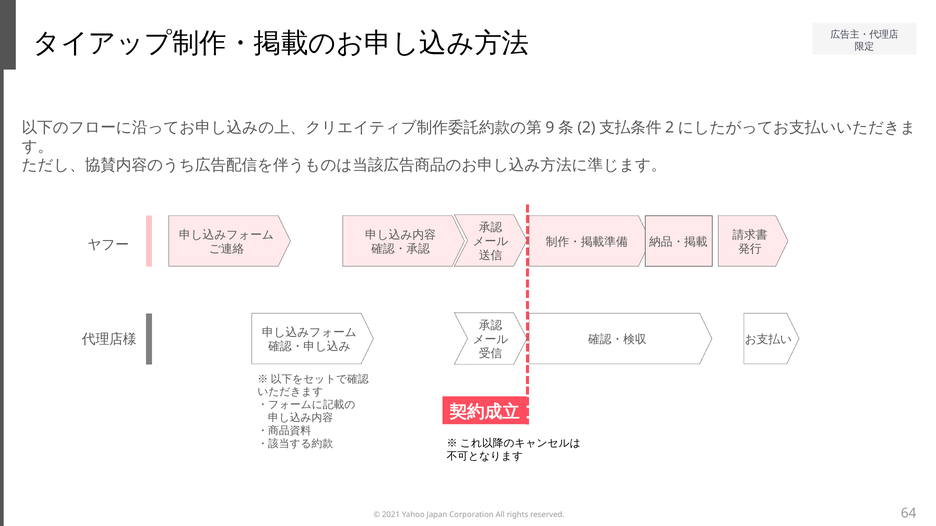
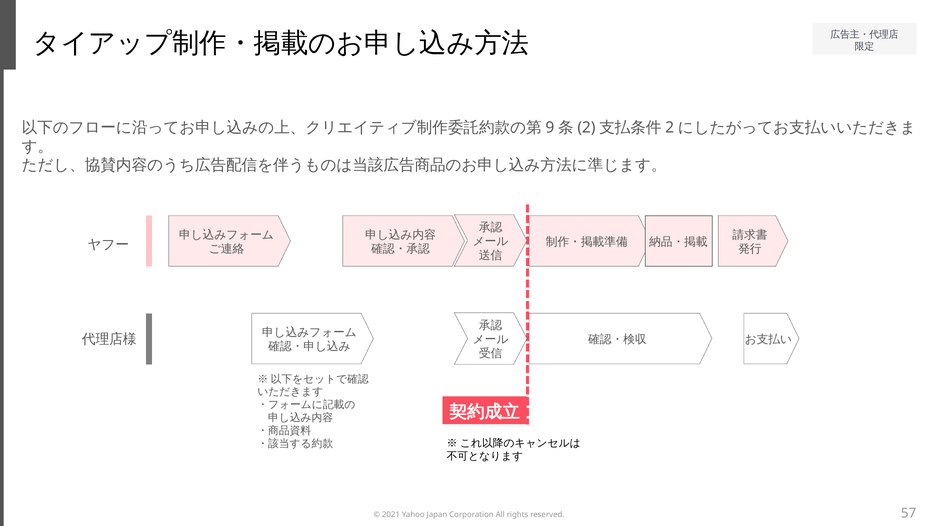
64: 64 -> 57
